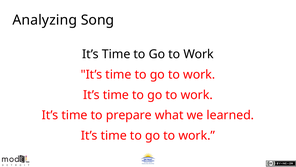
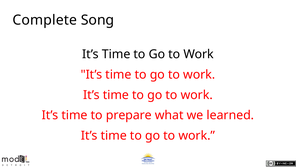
Analyzing: Analyzing -> Complete
